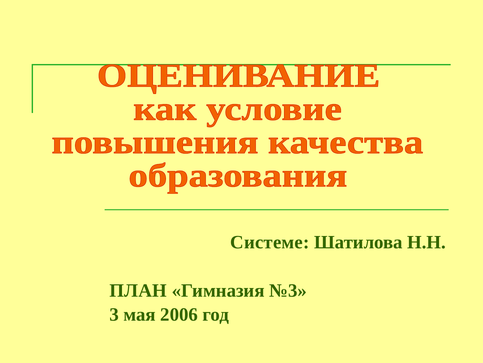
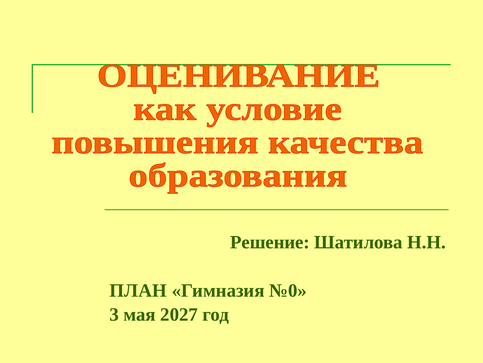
Системе: Системе -> Решение
№3: №3 -> №0
2006: 2006 -> 2027
